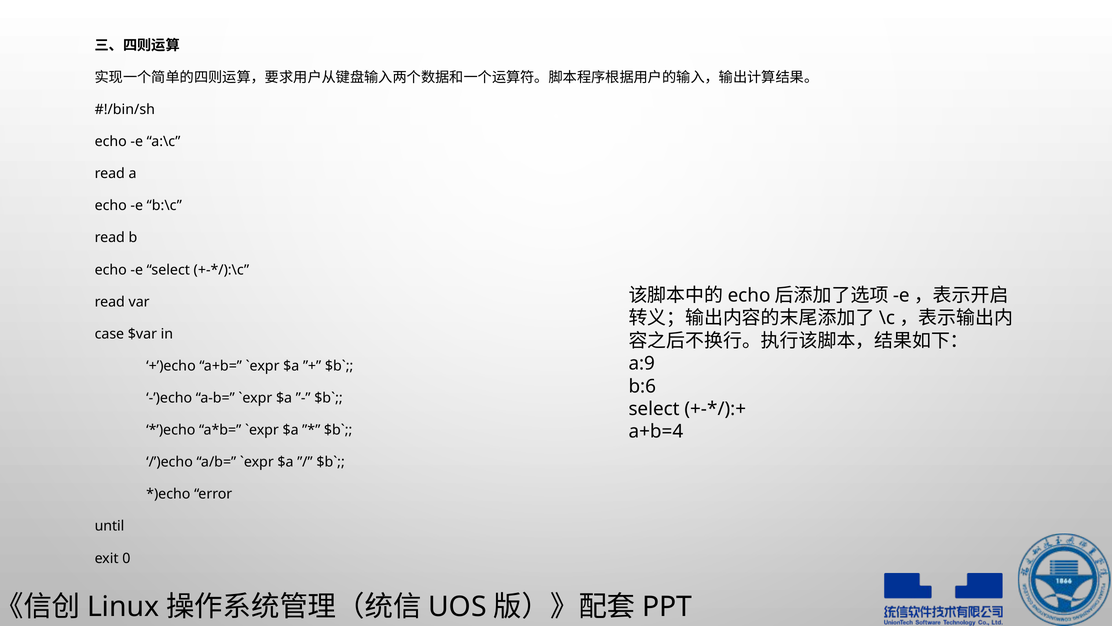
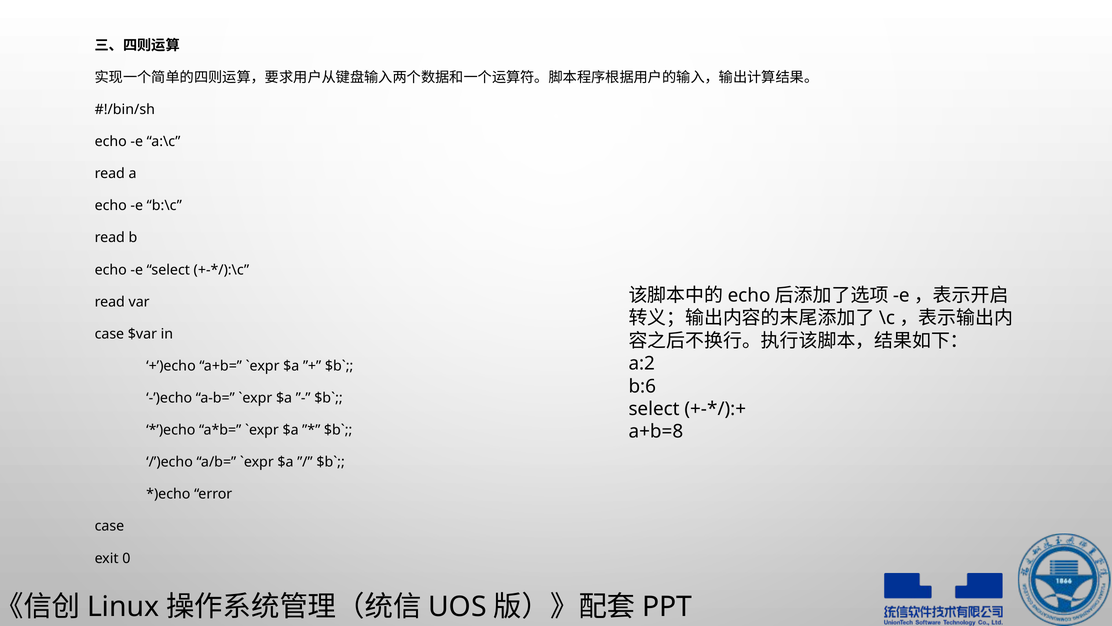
a:9: a:9 -> a:2
a+b=4: a+b=4 -> a+b=8
until at (110, 526): until -> case
